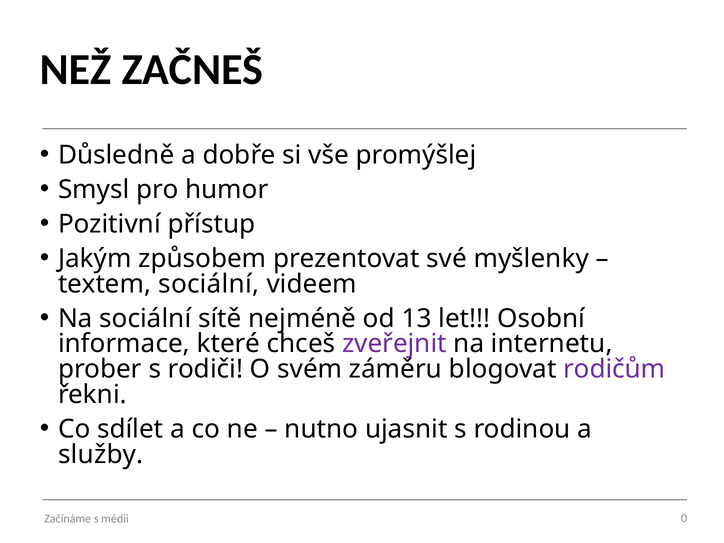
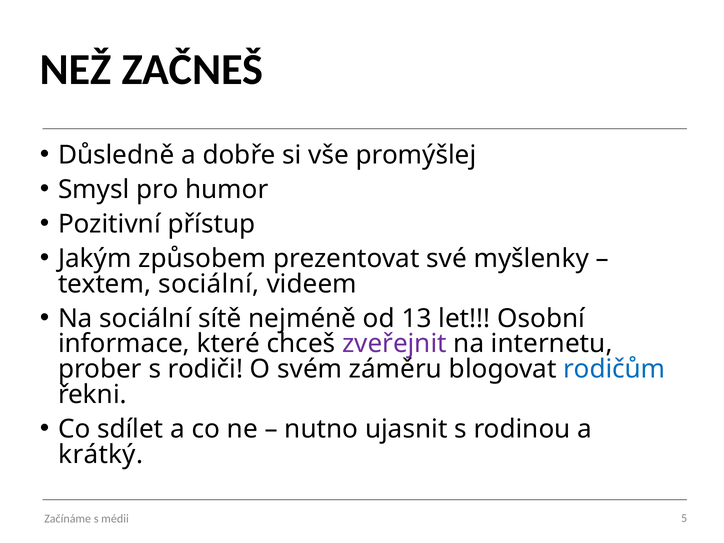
rodičům colour: purple -> blue
služby: služby -> krátký
0: 0 -> 5
